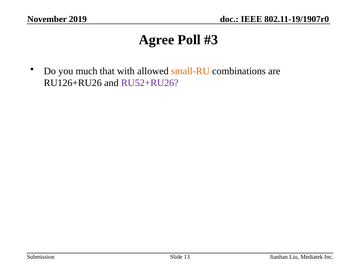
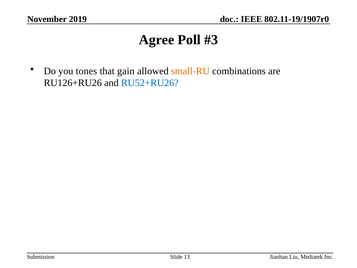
much: much -> tones
with: with -> gain
RU52+RU26 colour: purple -> blue
